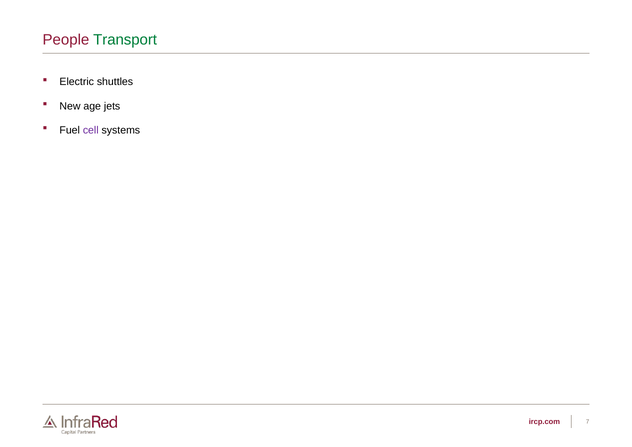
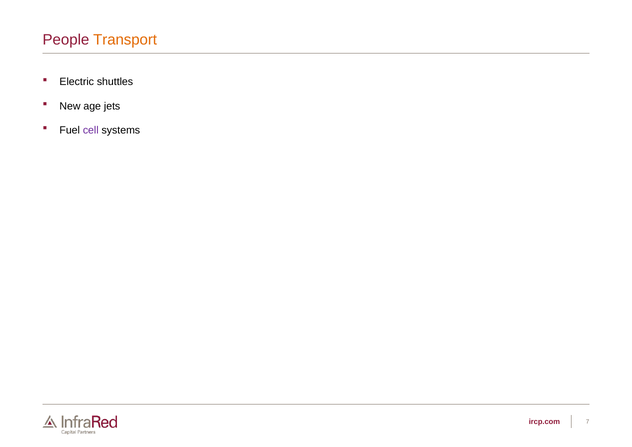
Transport colour: green -> orange
